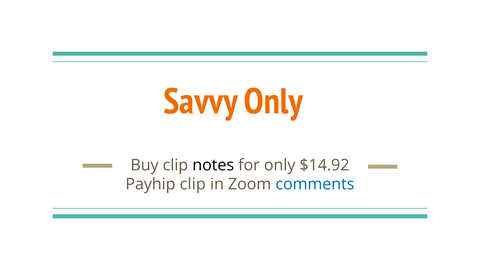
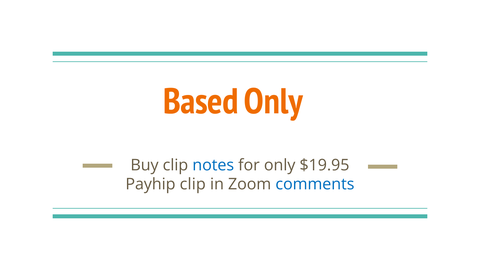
Savvy: Savvy -> Based
notes colour: black -> blue
$14.92: $14.92 -> $19.95
